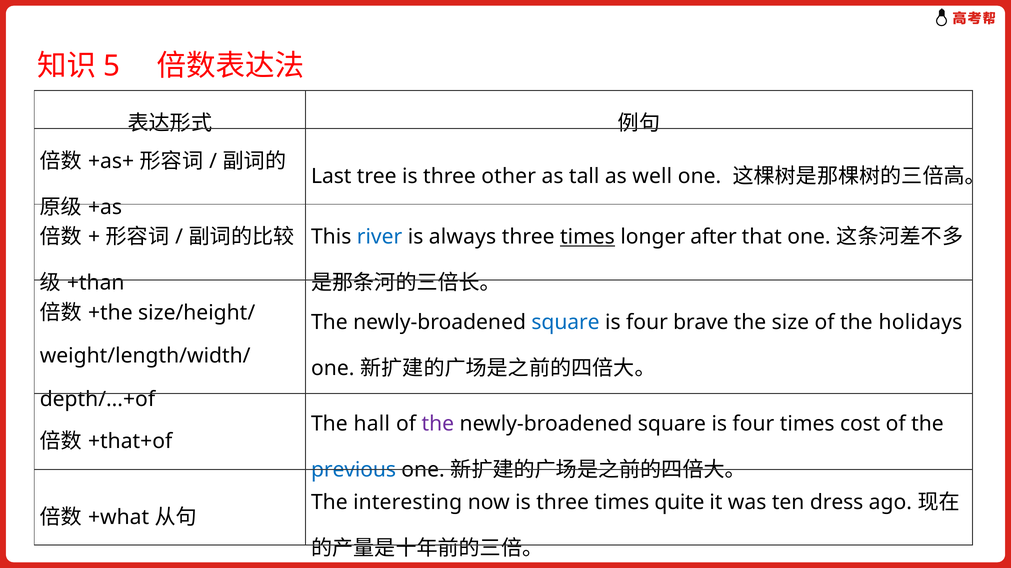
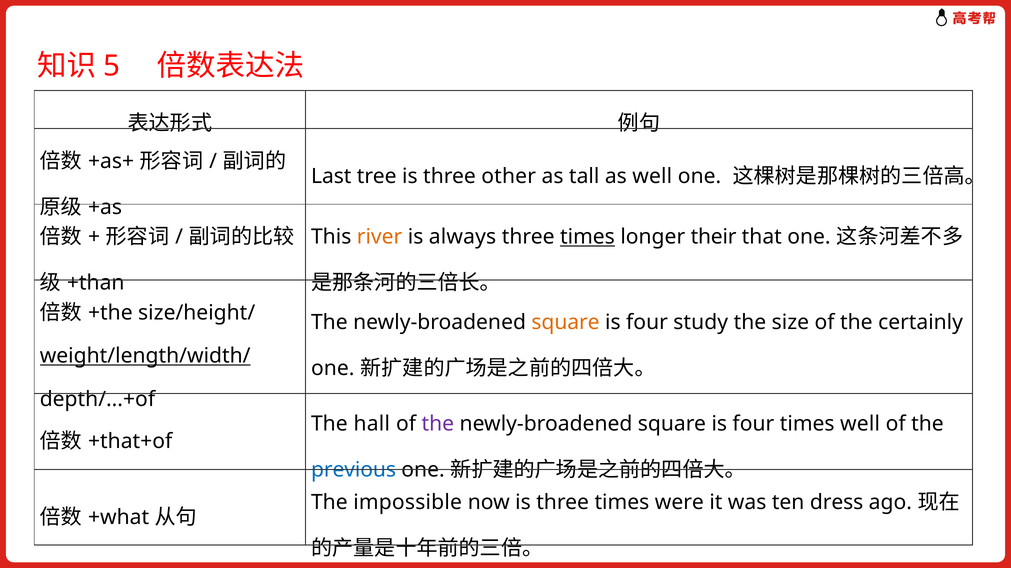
river colour: blue -> orange
after: after -> their
square at (566, 323) colour: blue -> orange
brave: brave -> study
holidays: holidays -> certainly
weight/length/width/ underline: none -> present
times cost: cost -> well
interesting: interesting -> impossible
quite: quite -> were
